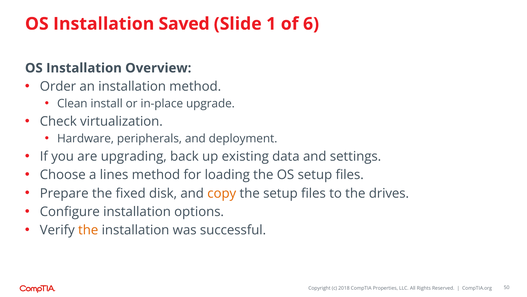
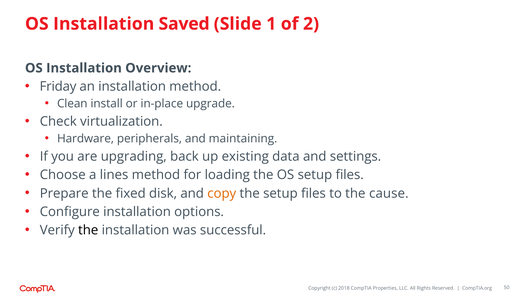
6: 6 -> 2
Order: Order -> Friday
deployment: deployment -> maintaining
drives: drives -> cause
the at (88, 230) colour: orange -> black
